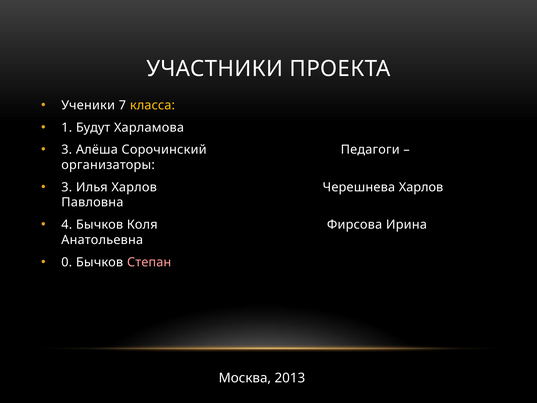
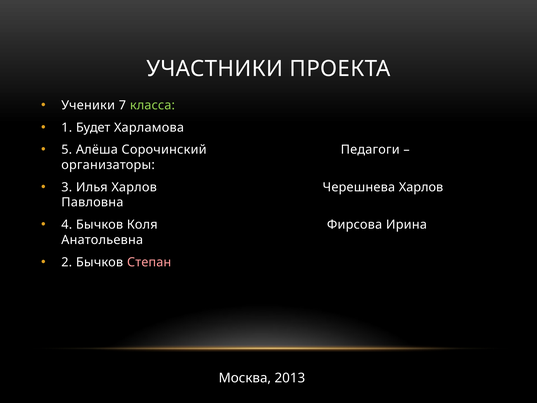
класса colour: yellow -> light green
Будут: Будут -> Будет
3 at (67, 150): 3 -> 5
0: 0 -> 2
